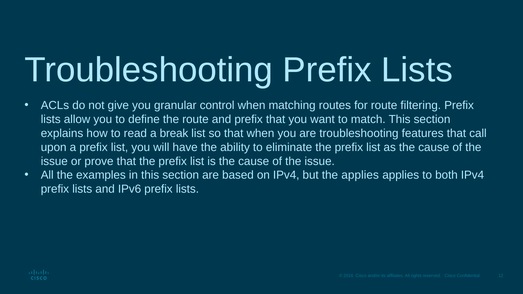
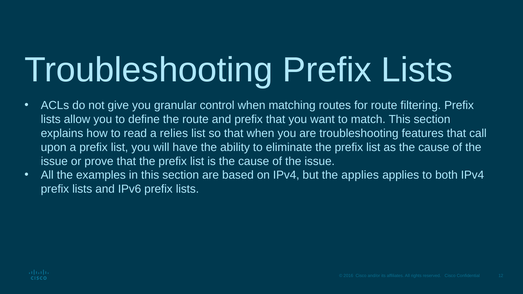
break: break -> relies
